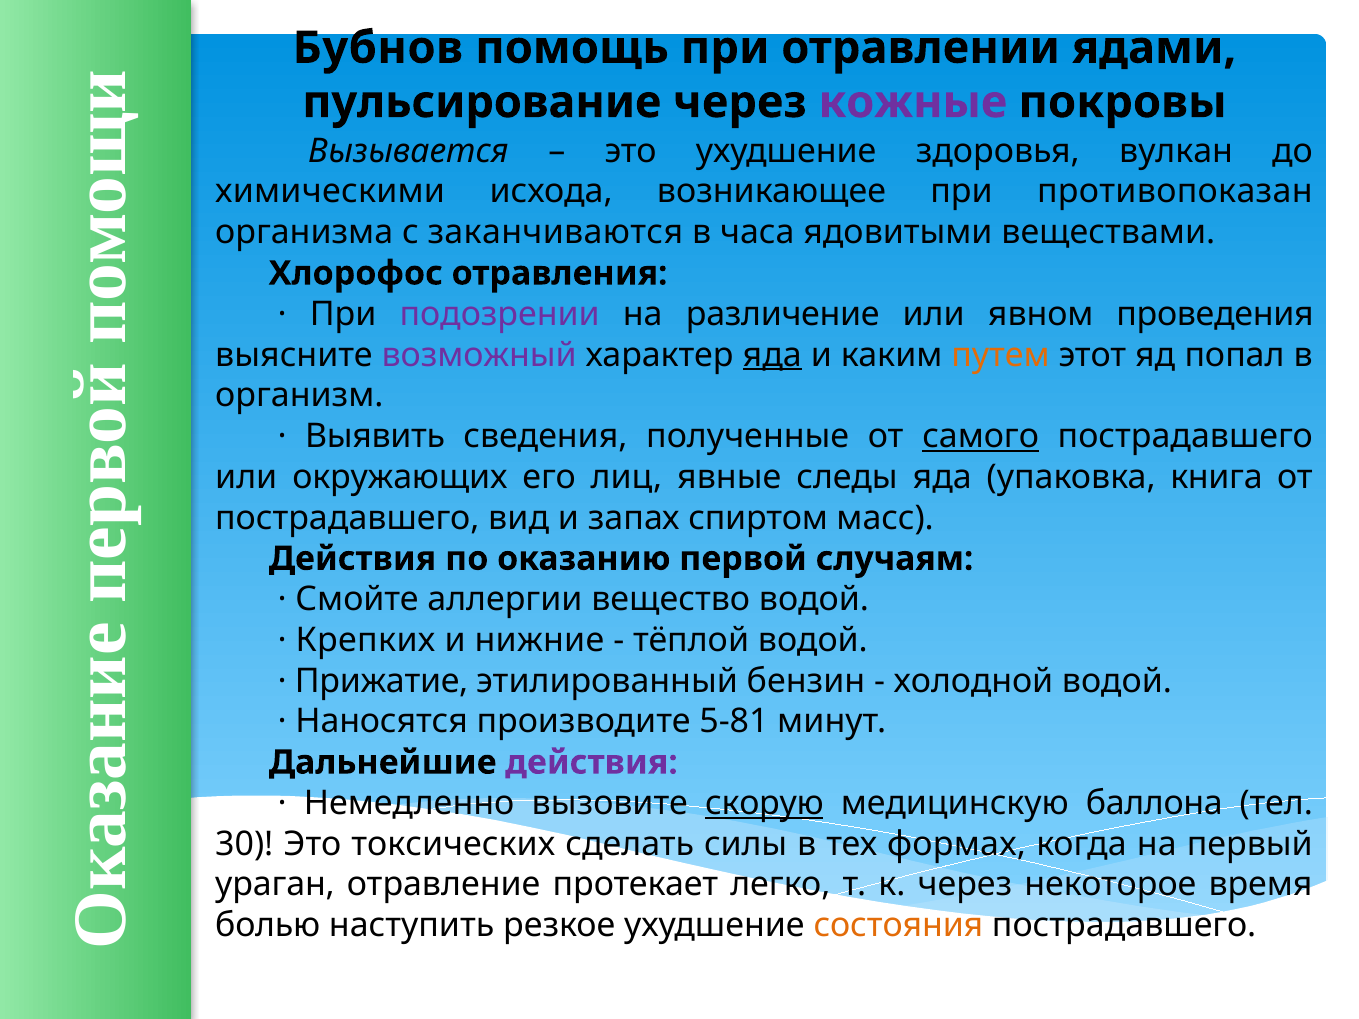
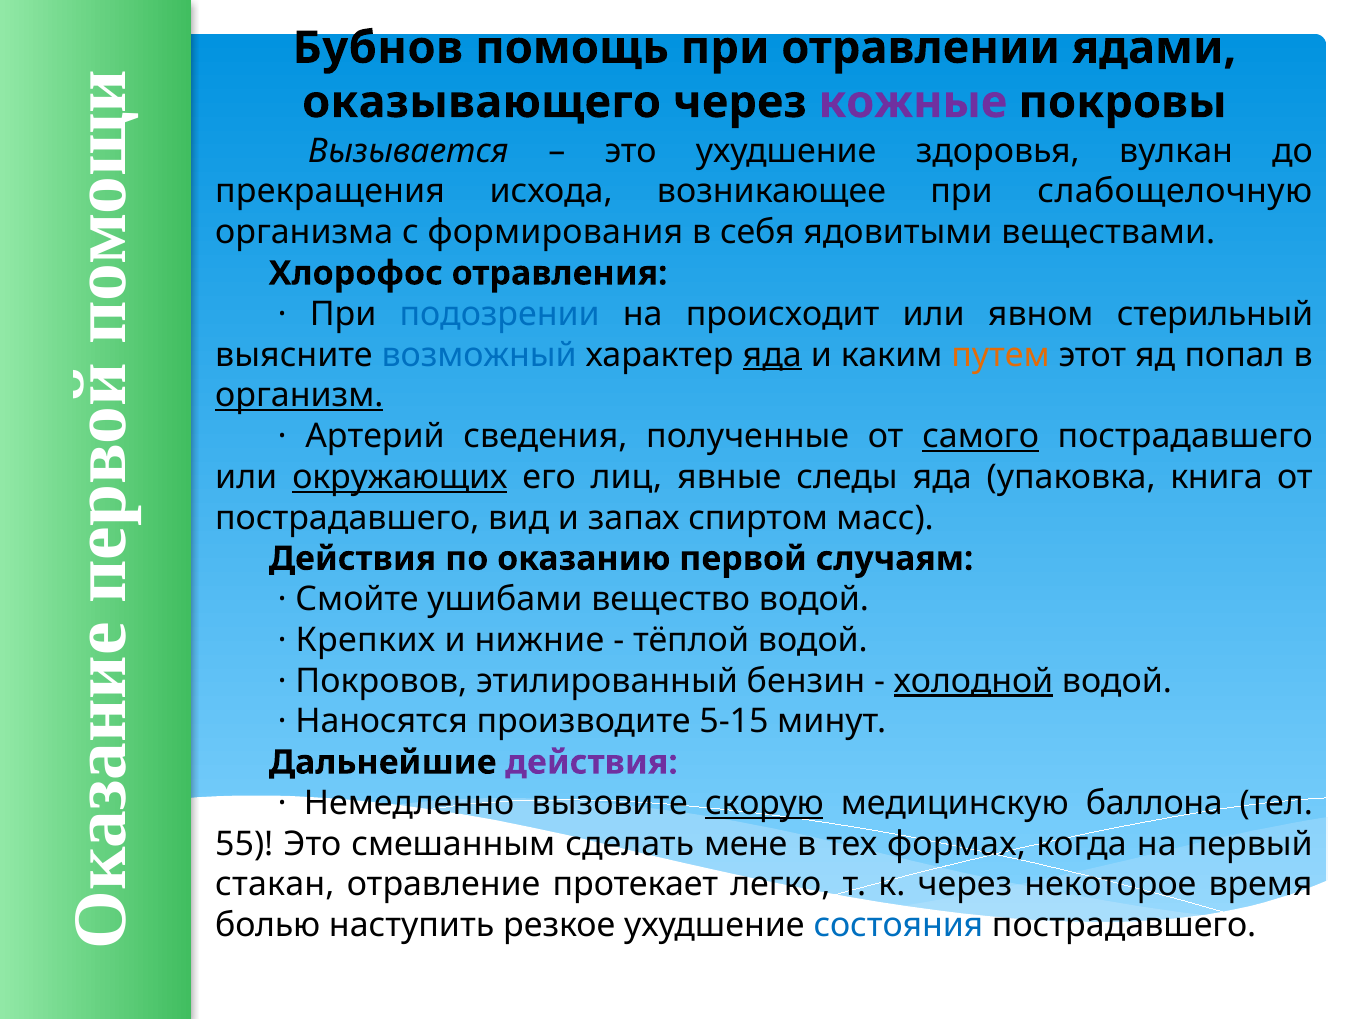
пульсирование: пульсирование -> оказывающего
химическими: химическими -> прекращения
противопоказан: противопоказан -> слабощелочную
заканчиваются: заканчиваются -> формирования
часа: часа -> себя
подозрении colour: purple -> blue
различение: различение -> происходит
проведения: проведения -> стерильный
возможный colour: purple -> blue
организм underline: none -> present
Выявить: Выявить -> Артерий
окружающих underline: none -> present
аллергии: аллергии -> ушибами
Прижатие: Прижатие -> Покровов
холодной underline: none -> present
5-81: 5-81 -> 5-15
30: 30 -> 55
токсических: токсических -> смешанным
силы: силы -> мене
ураган: ураган -> стакан
состояния colour: orange -> blue
